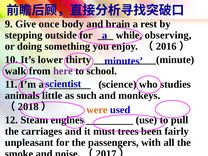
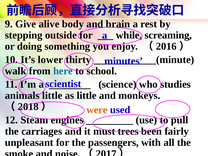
once: once -> alive
observing: observing -> screaming
here colour: purple -> blue
as such: such -> little
